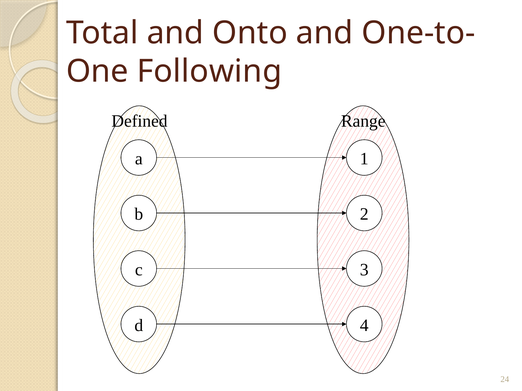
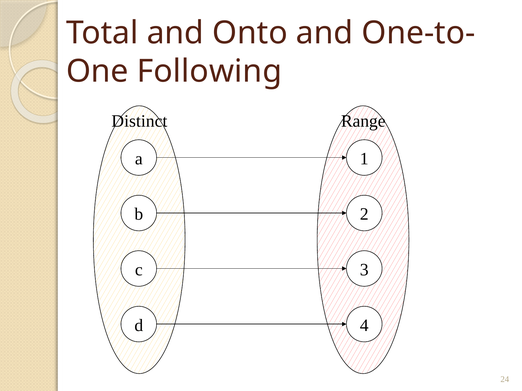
Defined: Defined -> Distinct
